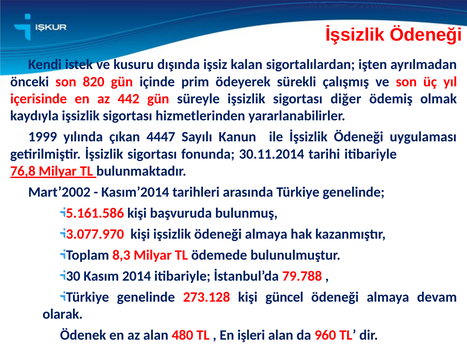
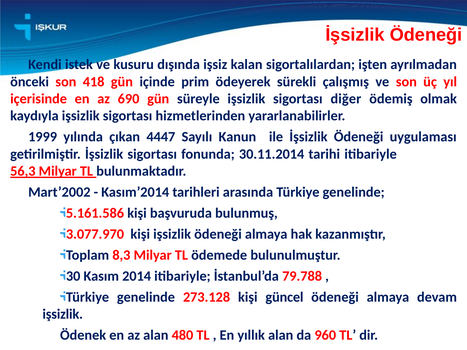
820: 820 -> 418
442: 442 -> 690
76,8: 76,8 -> 56,3
olarak at (63, 314): olarak -> işsizlik
işleri: işleri -> yıllık
